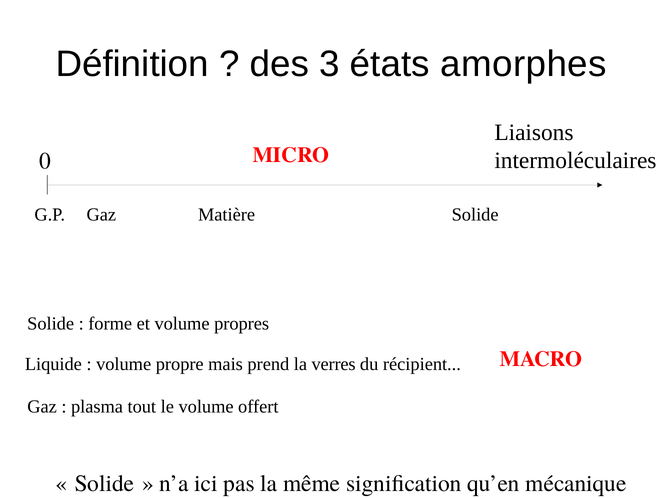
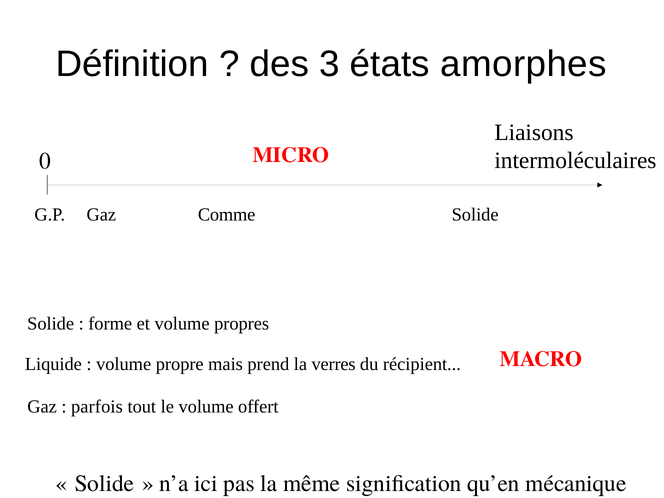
Matière: Matière -> Comme
plasma: plasma -> parfois
